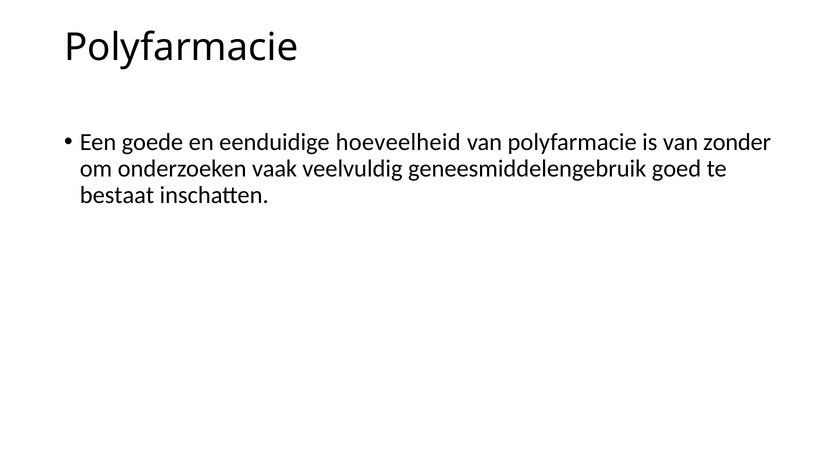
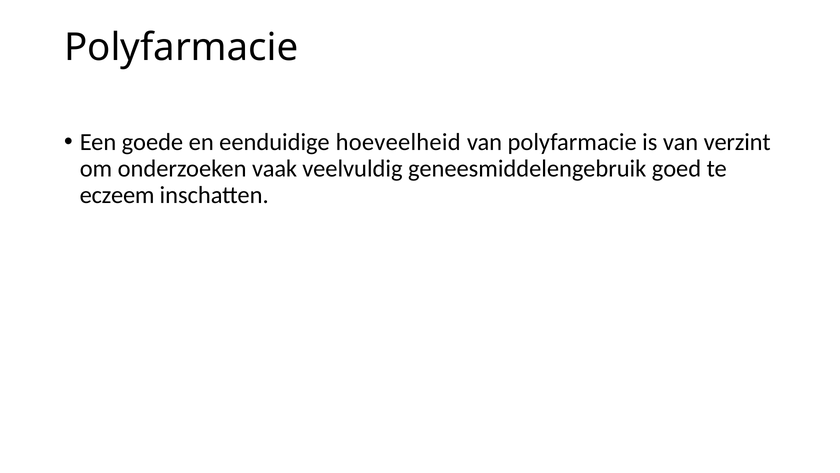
zonder: zonder -> verzint
bestaat: bestaat -> eczeem
